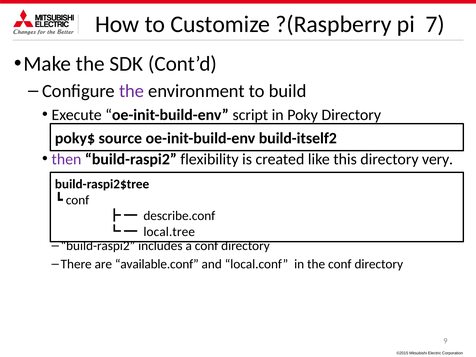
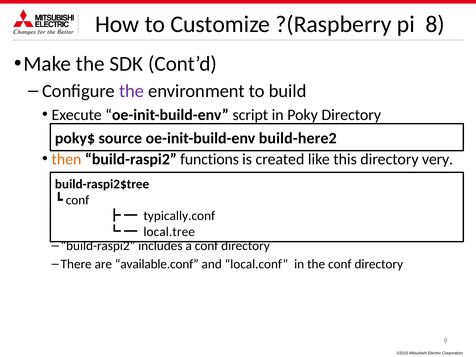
7: 7 -> 8
build-itself2: build-itself2 -> build-here2
then colour: purple -> orange
flexibility: flexibility -> functions
describe.conf: describe.conf -> typically.conf
